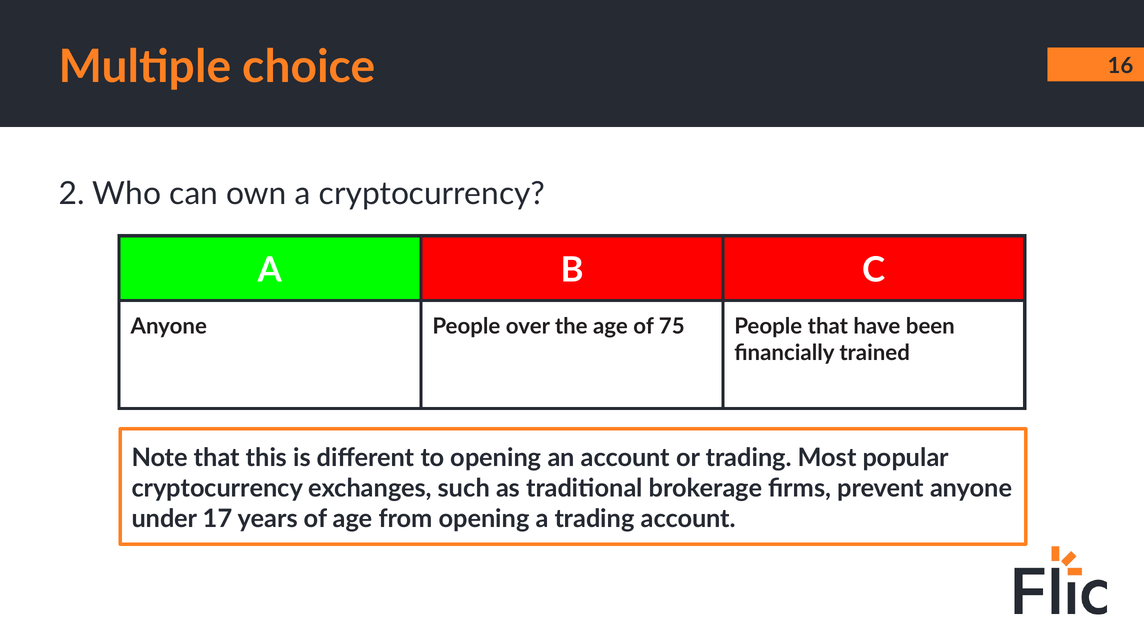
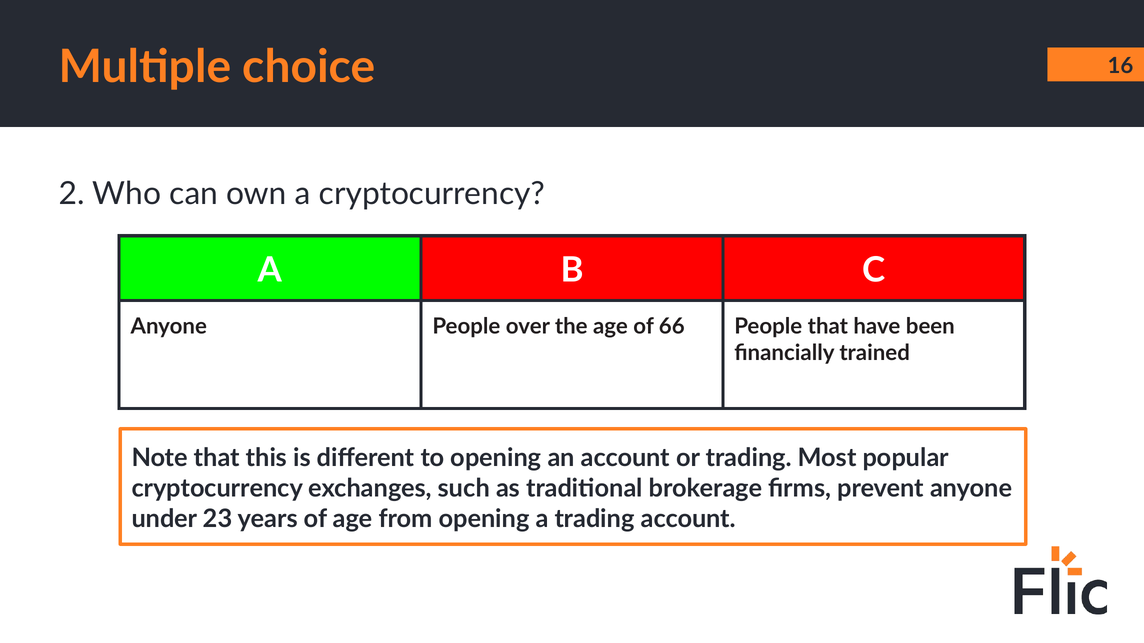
75: 75 -> 66
17: 17 -> 23
